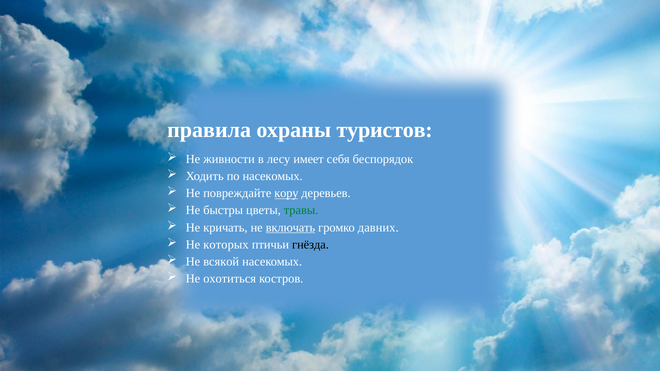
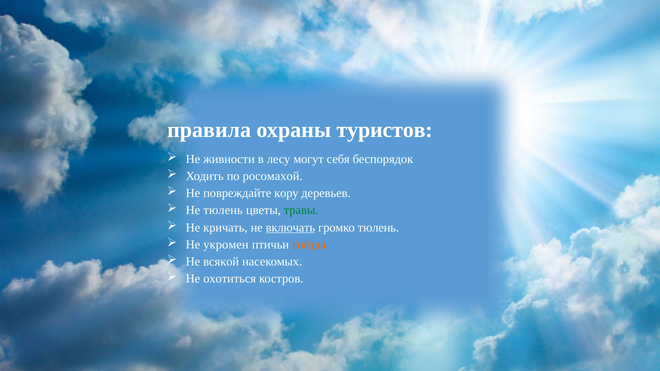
имеет: имеет -> могут
по насекомых: насекомых -> росомахой
кору underline: present -> none
Не быстры: быстры -> тюлень
громко давних: давних -> тюлень
которых: которых -> укромен
гнёзда colour: black -> orange
